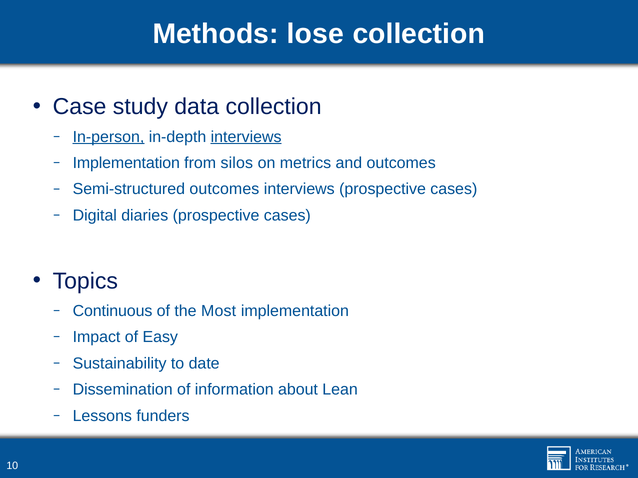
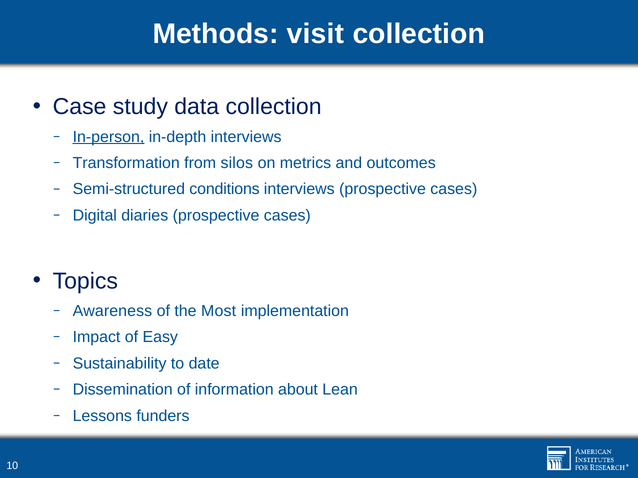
lose: lose -> visit
interviews at (246, 137) underline: present -> none
Implementation at (126, 163): Implementation -> Transformation
Semi-structured outcomes: outcomes -> conditions
Continuous: Continuous -> Awareness
